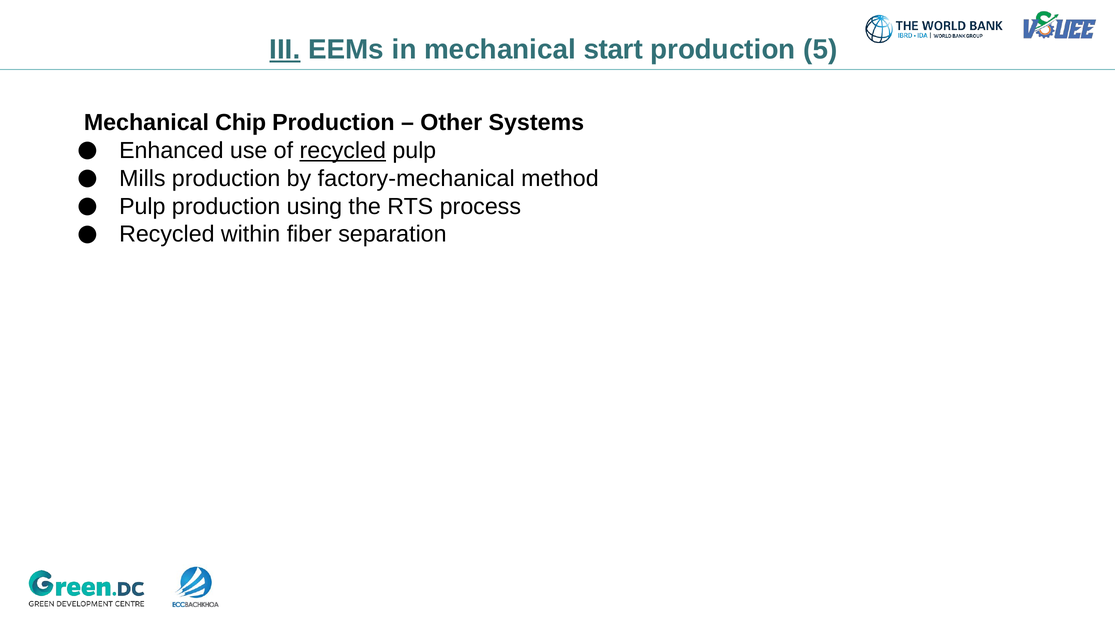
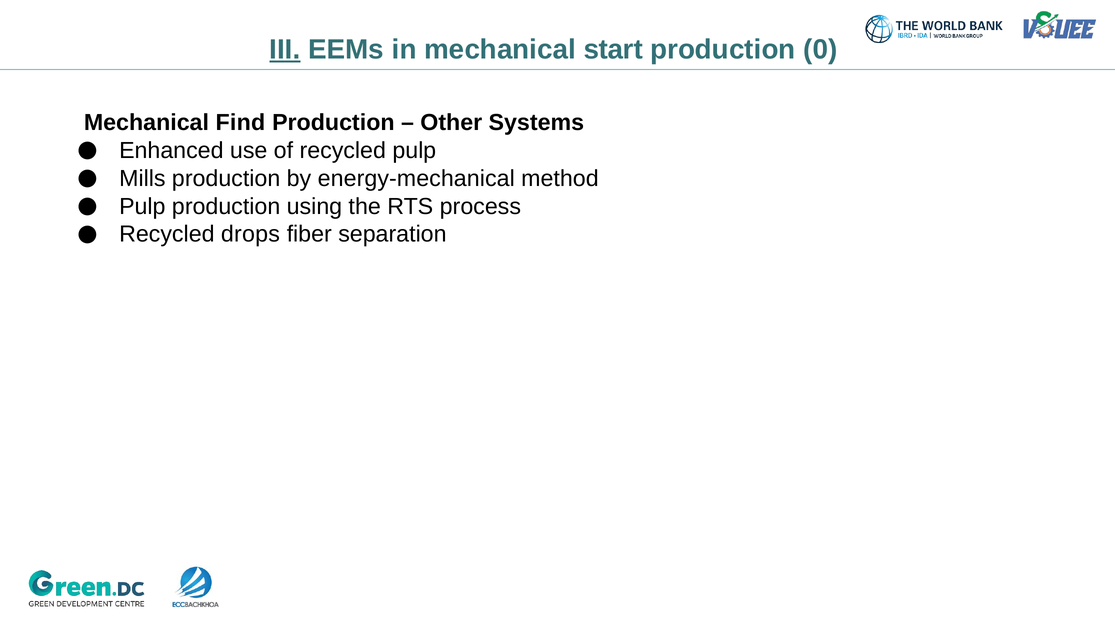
5: 5 -> 0
Chip: Chip -> Find
recycled at (343, 151) underline: present -> none
factory-mechanical: factory-mechanical -> energy-mechanical
within: within -> drops
